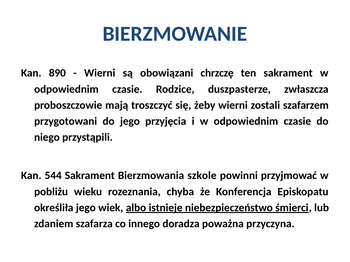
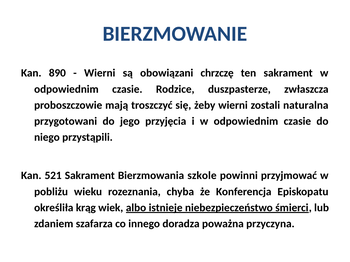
szafarzem: szafarzem -> naturalna
544: 544 -> 521
określiła jego: jego -> krąg
